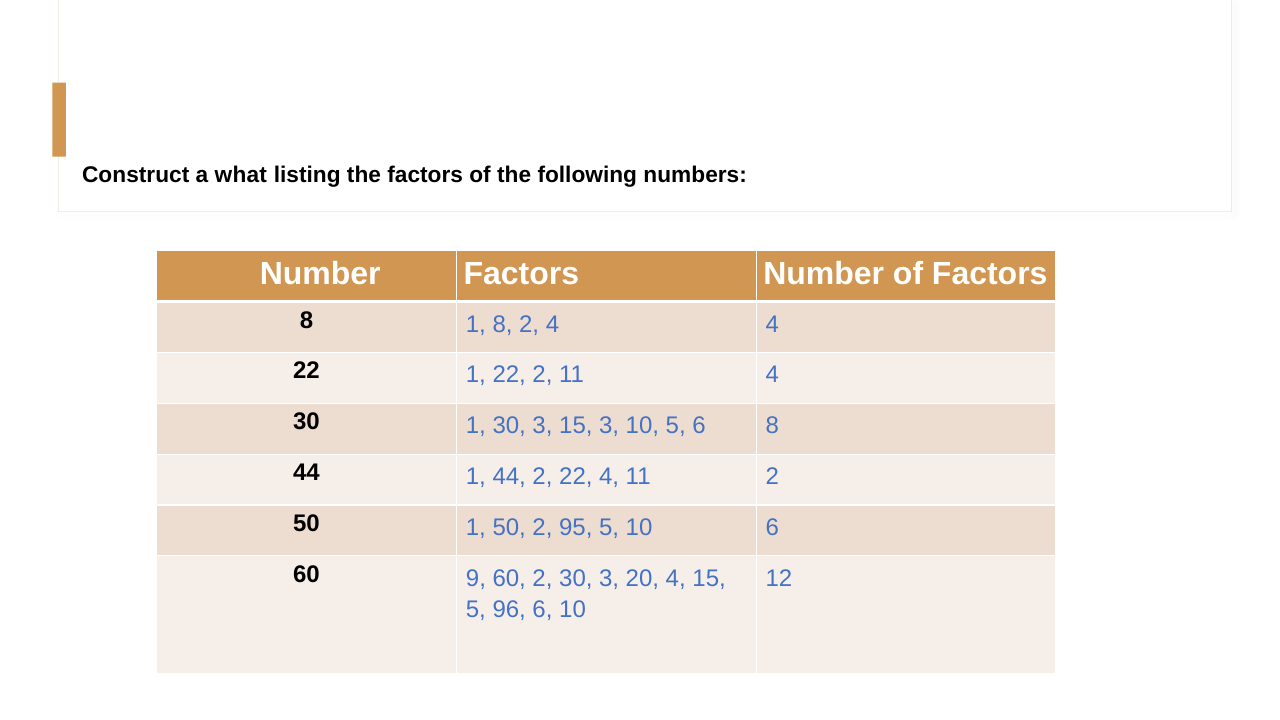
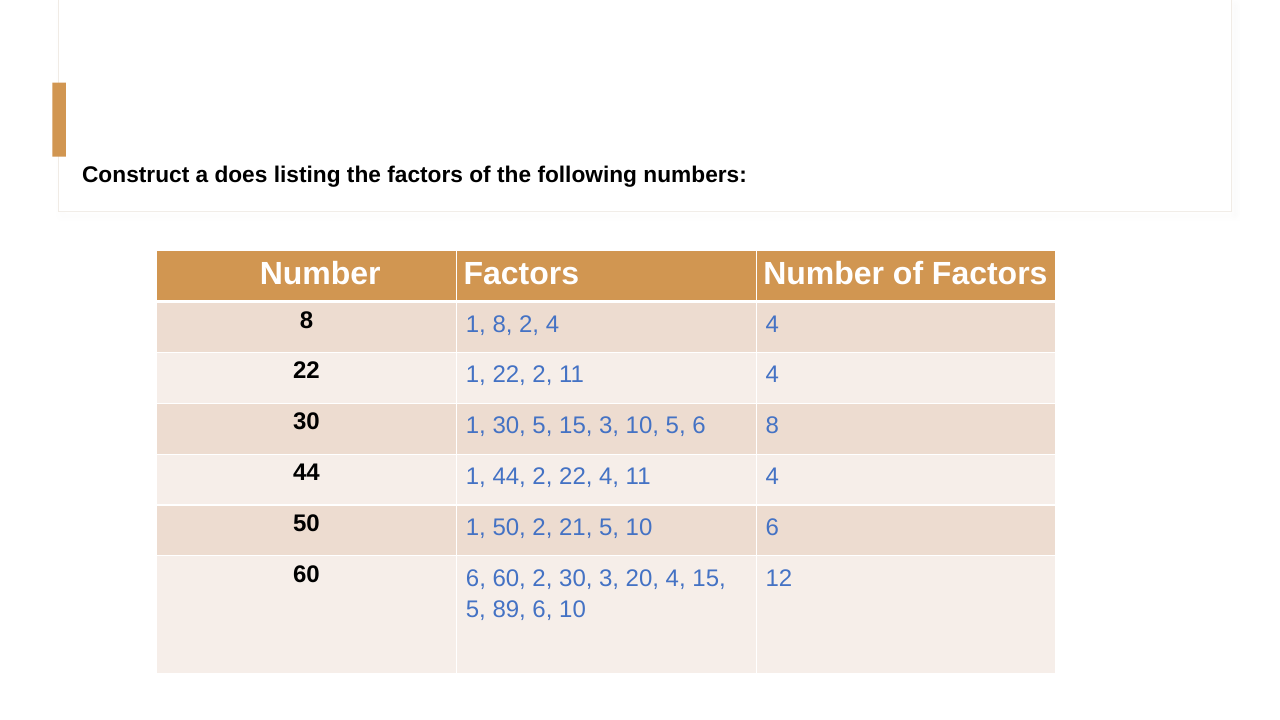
what: what -> does
1 30 3: 3 -> 5
4 11 2: 2 -> 4
95: 95 -> 21
60 9: 9 -> 6
96: 96 -> 89
